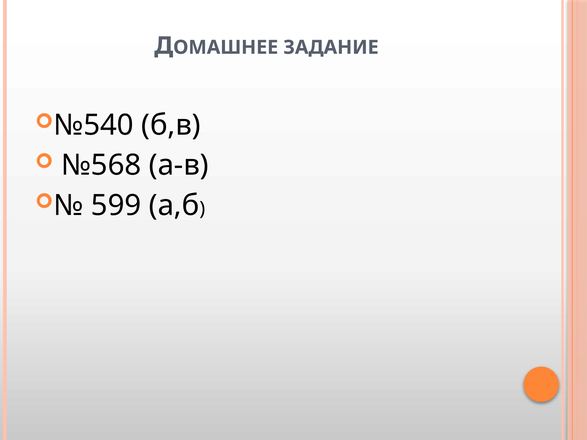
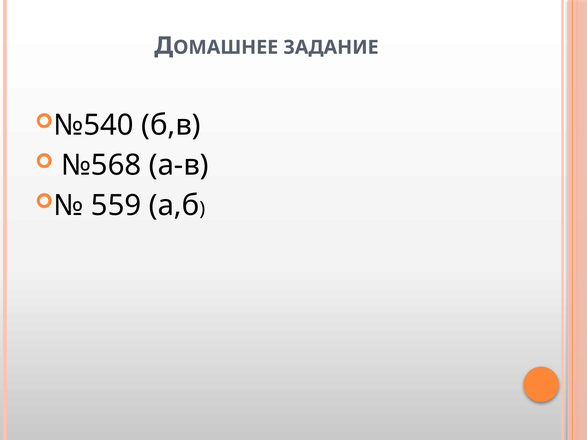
599: 599 -> 559
